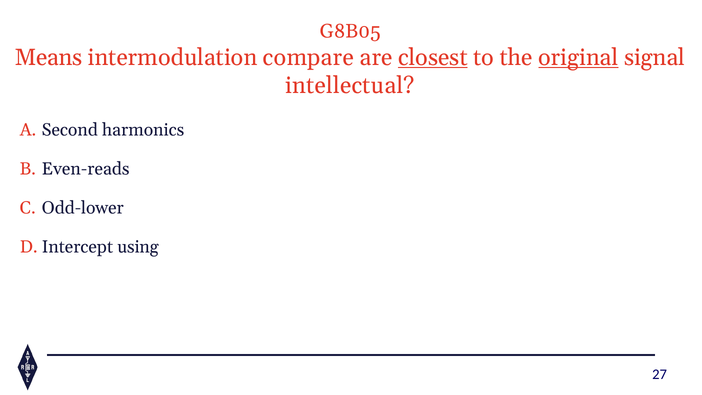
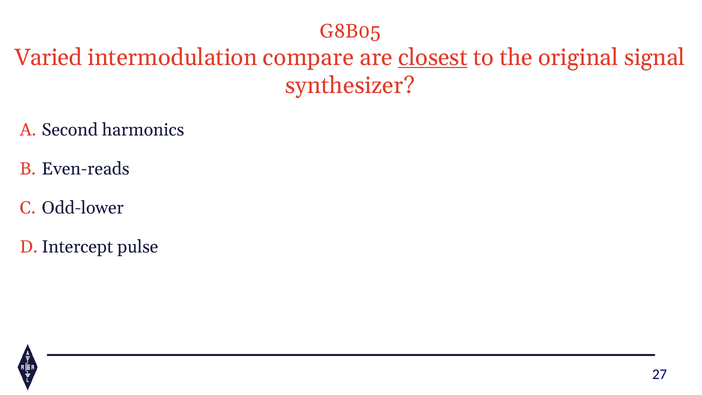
Means: Means -> Varied
original underline: present -> none
intellectual: intellectual -> synthesizer
using: using -> pulse
